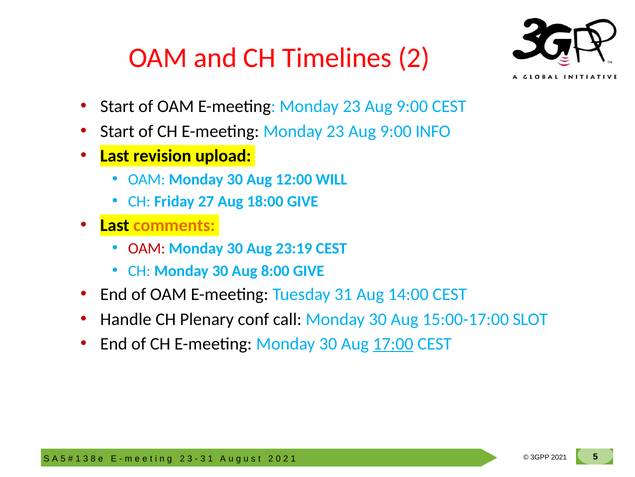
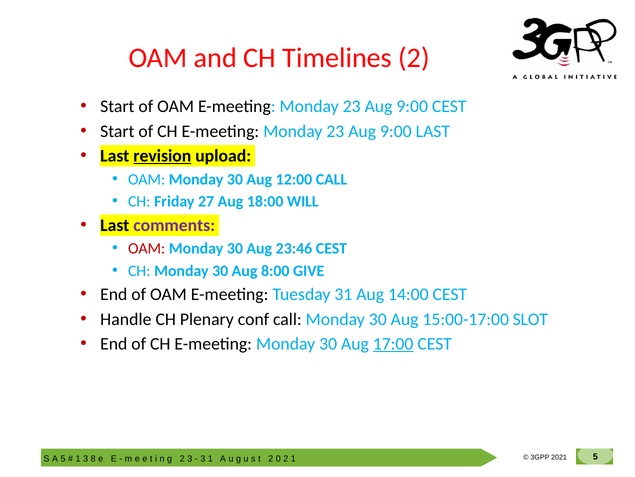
9:00 INFO: INFO -> LAST
revision underline: none -> present
12:00 WILL: WILL -> CALL
18:00 GIVE: GIVE -> WILL
comments colour: orange -> purple
23:19: 23:19 -> 23:46
